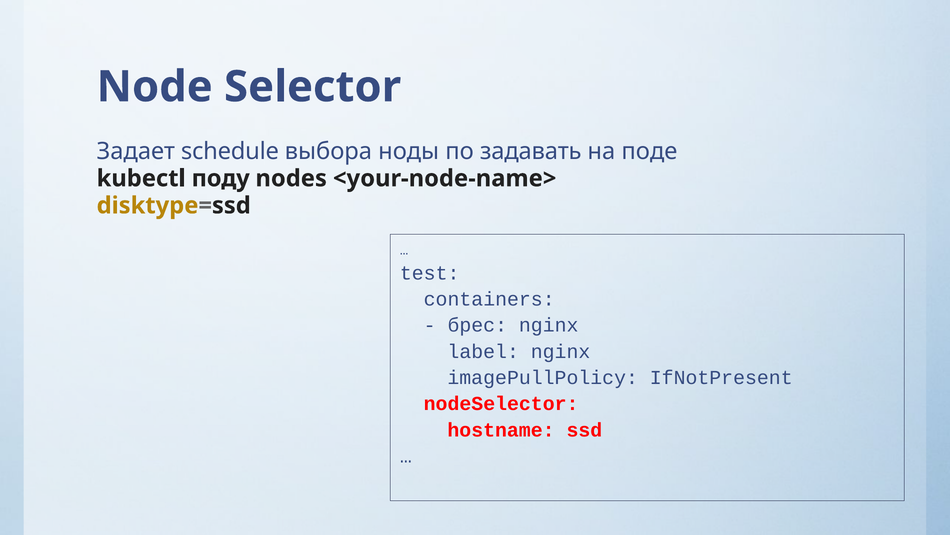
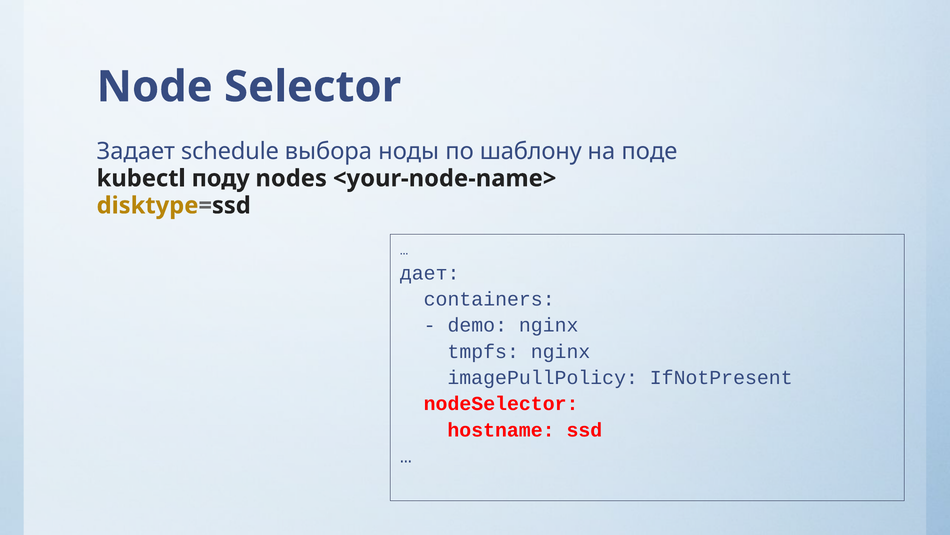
задавать: задавать -> шаблону
test: test -> дает
бpec: бpec -> demo
label: label -> tmpfs
